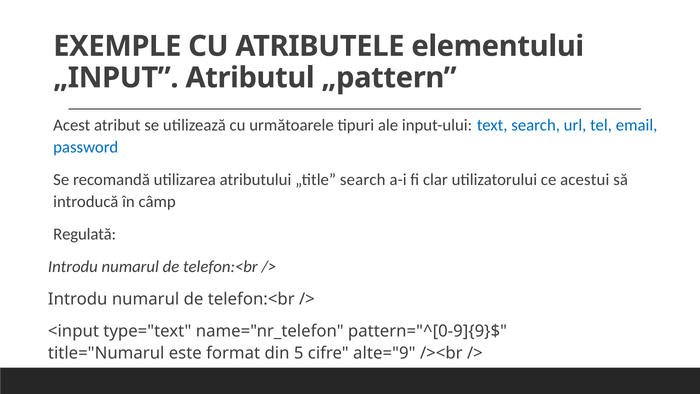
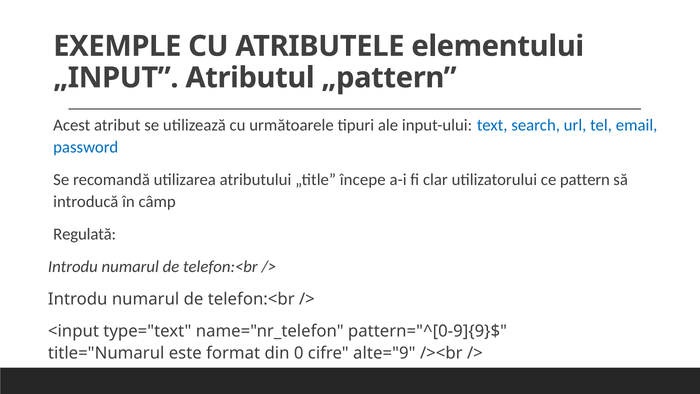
„title search: search -> începe
acestui: acestui -> pattern
5: 5 -> 0
